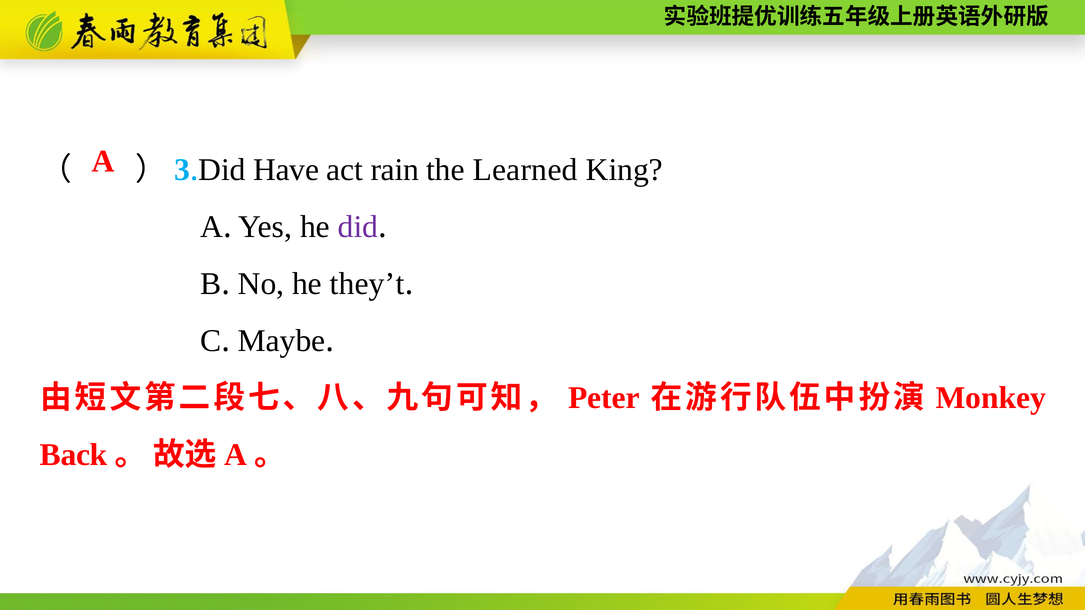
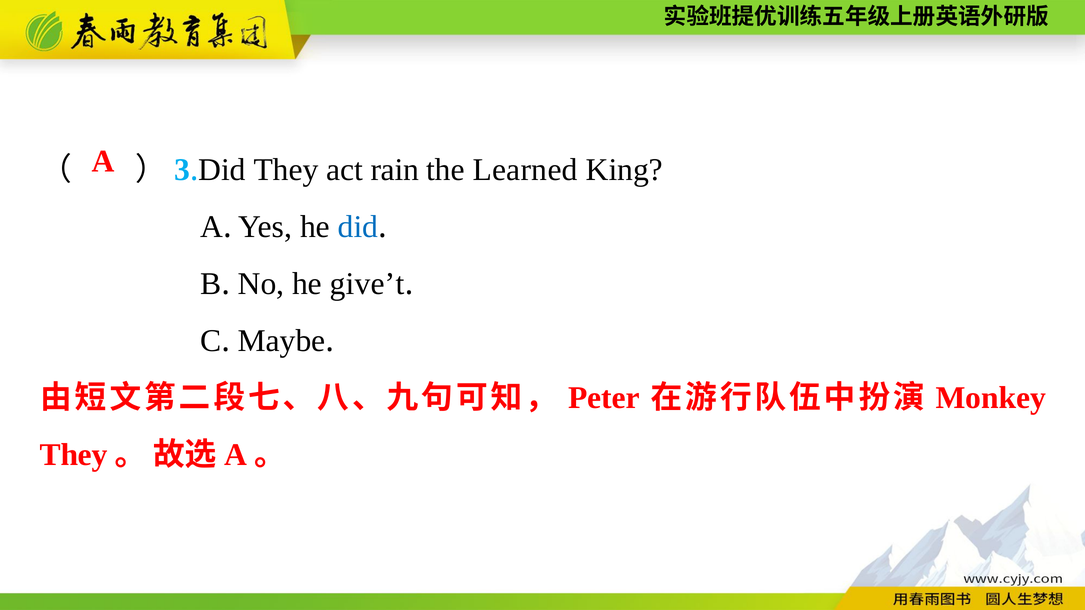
Did Have: Have -> They
did at (358, 227) colour: purple -> blue
they’t: they’t -> give’t
Back at (74, 455): Back -> They
